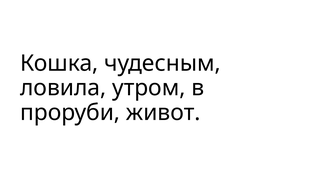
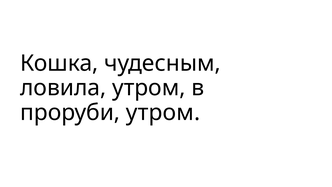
проруби живот: живот -> утром
